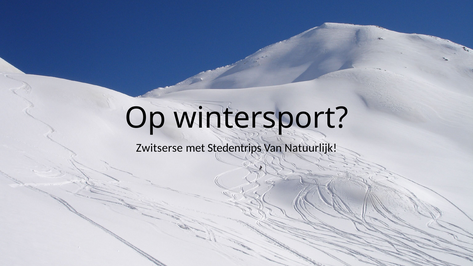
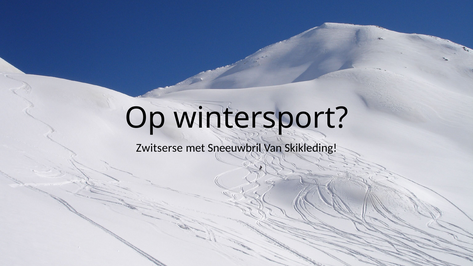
Stedentrips: Stedentrips -> Sneeuwbril
Natuurlijk: Natuurlijk -> Skikleding
